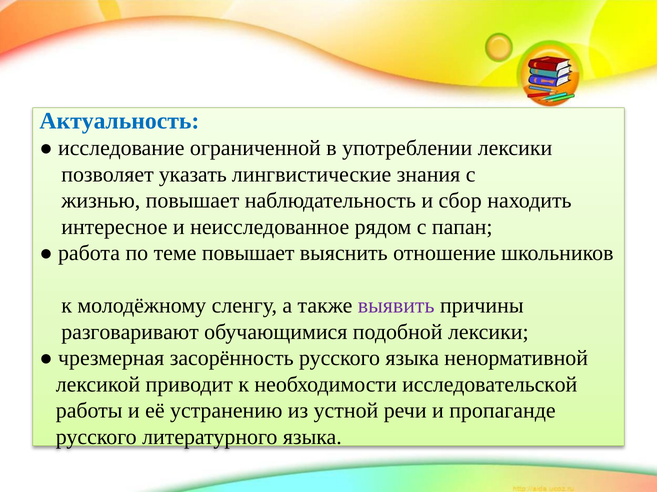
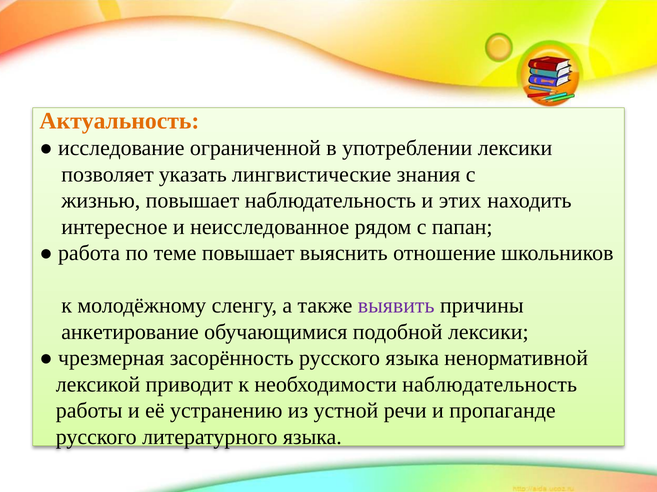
Актуальность colour: blue -> orange
сбор: сбор -> этих
разговаривают: разговаривают -> анкетирование
необходимости исследовательской: исследовательской -> наблюдательность
